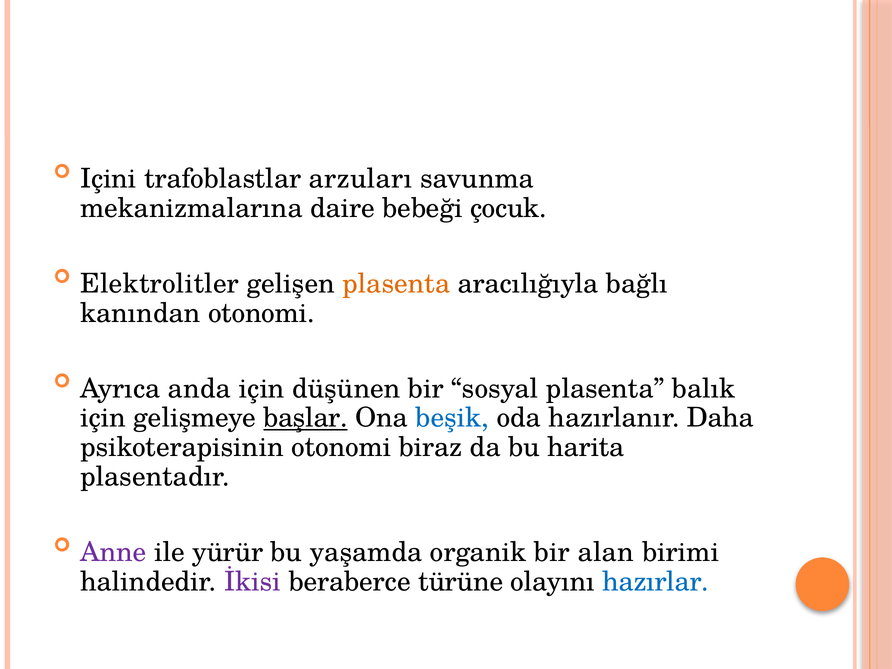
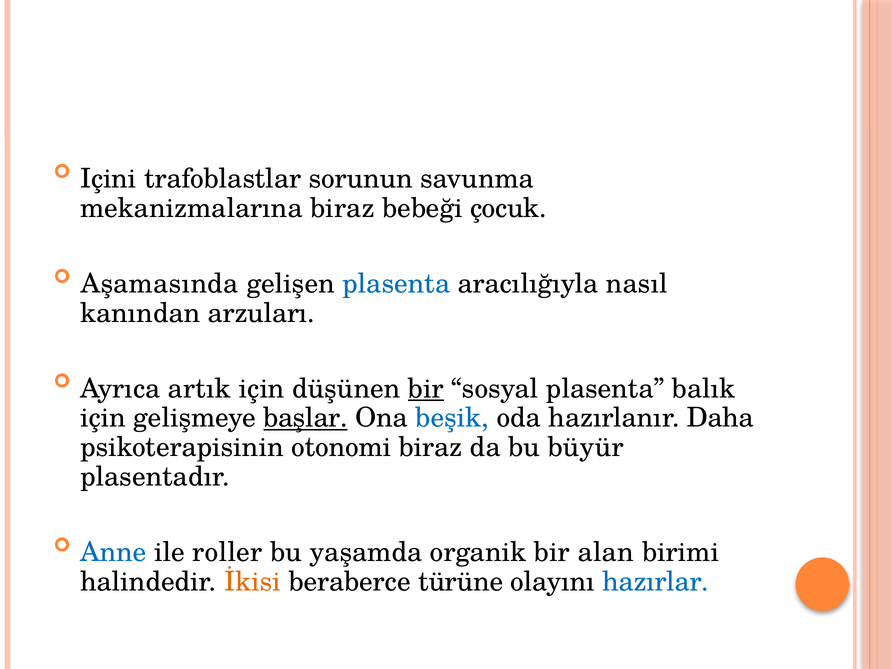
arzuları: arzuları -> sorunun
mekanizmalarına daire: daire -> biraz
Elektrolitler: Elektrolitler -> Aşamasında
plasenta at (396, 284) colour: orange -> blue
bağlı: bağlı -> nasıl
kanından otonomi: otonomi -> arzuları
anda: anda -> artık
bir at (426, 389) underline: none -> present
harita: harita -> büyür
Anne colour: purple -> blue
yürür: yürür -> roller
İkisi colour: purple -> orange
